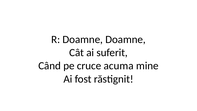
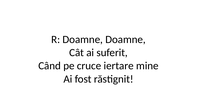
acuma: acuma -> iertare
